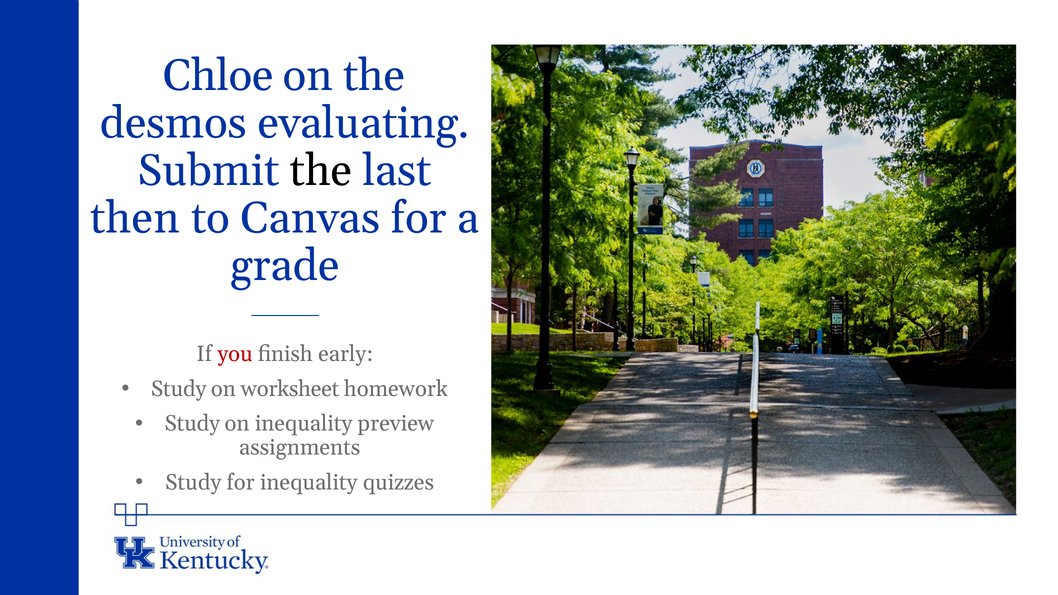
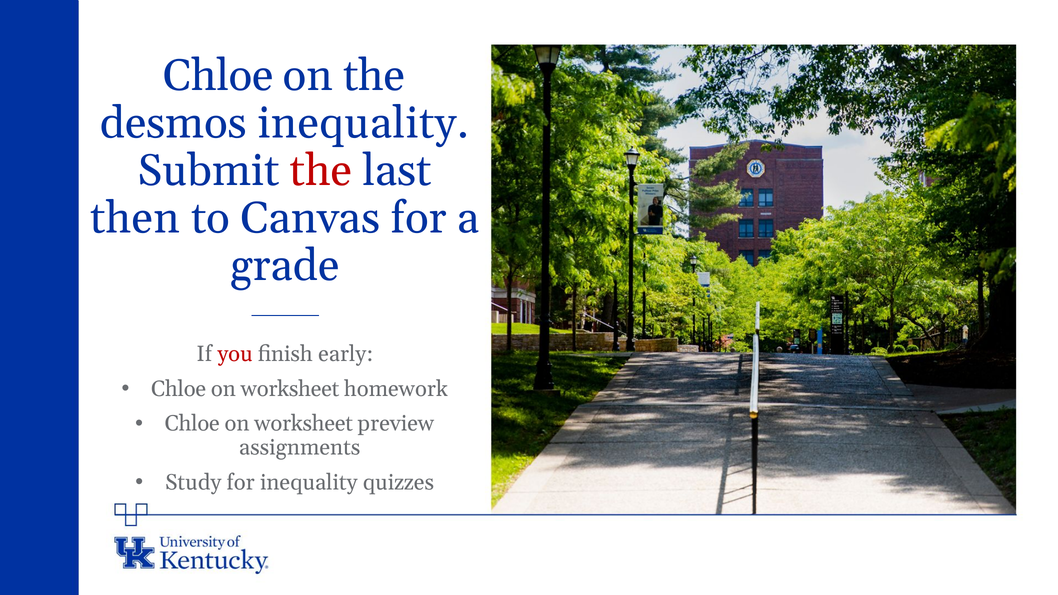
desmos evaluating: evaluating -> inequality
the at (321, 171) colour: black -> red
Study at (179, 389): Study -> Chloe
Study at (192, 424): Study -> Chloe
inequality at (304, 424): inequality -> worksheet
